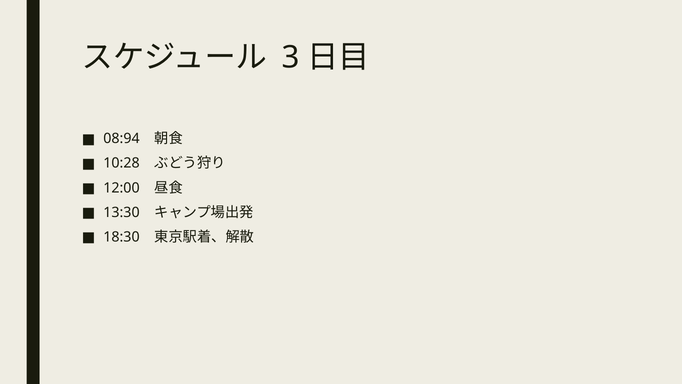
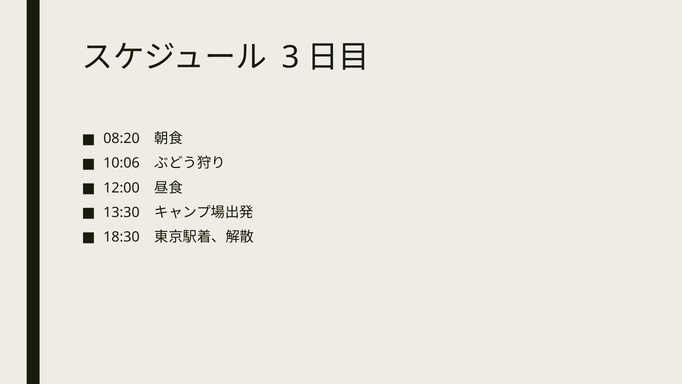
08:94: 08:94 -> 08:20
10:28: 10:28 -> 10:06
